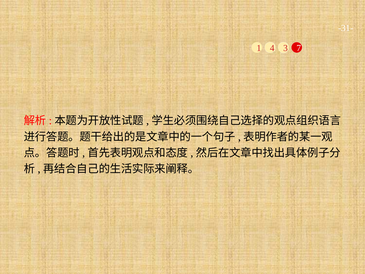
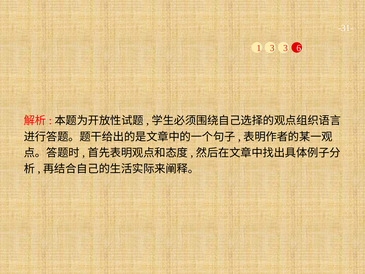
1 4: 4 -> 3
7: 7 -> 6
